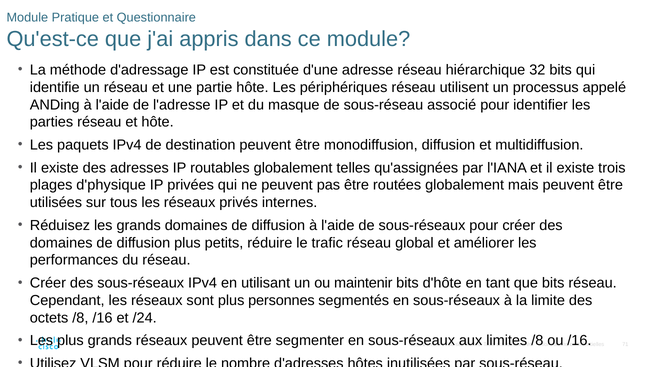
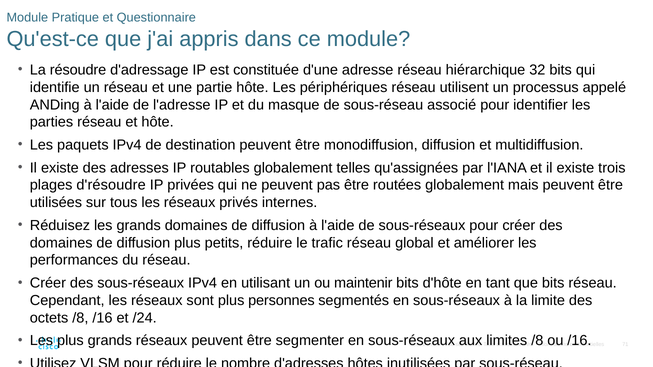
méthode: méthode -> résoudre
d'physique: d'physique -> d'résoudre
